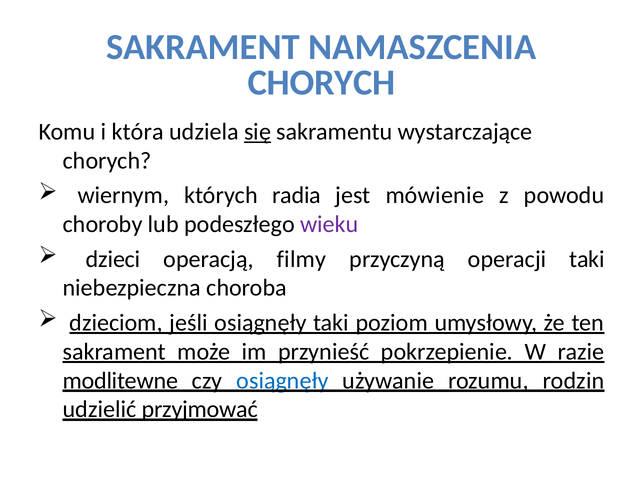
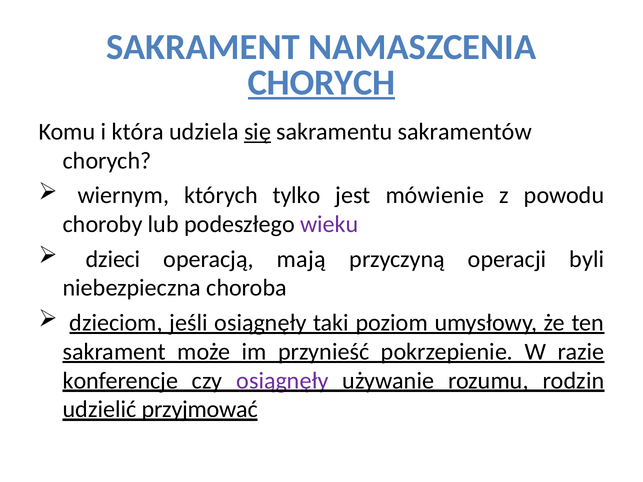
CHORYCH at (322, 83) underline: none -> present
wystarczające: wystarczające -> sakramentów
radia: radia -> tylko
filmy: filmy -> mają
operacji taki: taki -> byli
modlitewne: modlitewne -> konferencje
osiągnęły at (282, 381) colour: blue -> purple
